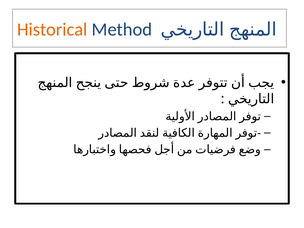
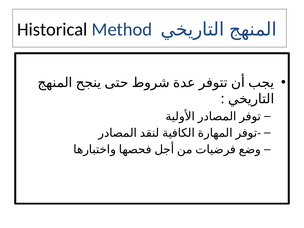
Historical colour: orange -> black
